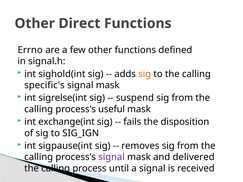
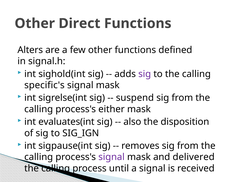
Errno: Errno -> Alters
sig at (145, 74) colour: orange -> purple
useful: useful -> either
exchange(int: exchange(int -> evaluates(int
fails: fails -> also
